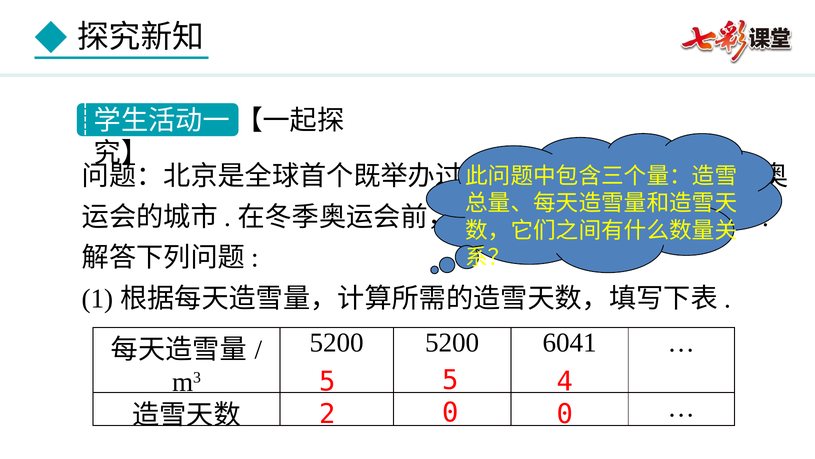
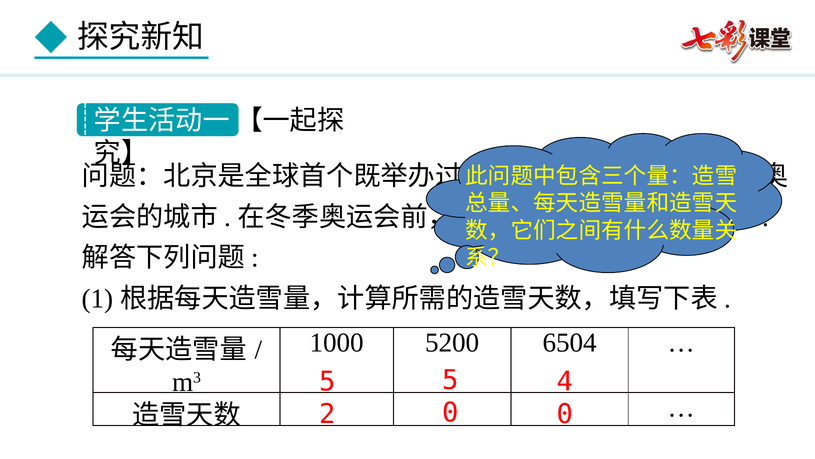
5200 at (337, 342): 5200 -> 1000
6041: 6041 -> 6504
